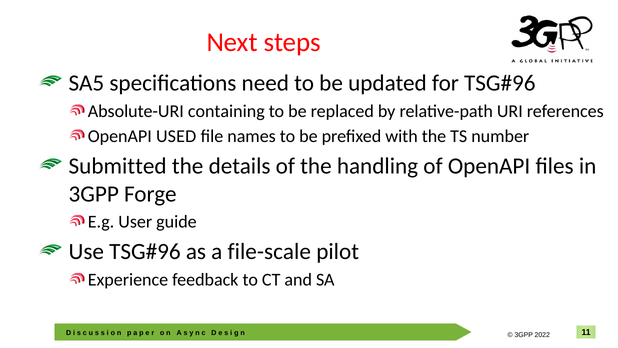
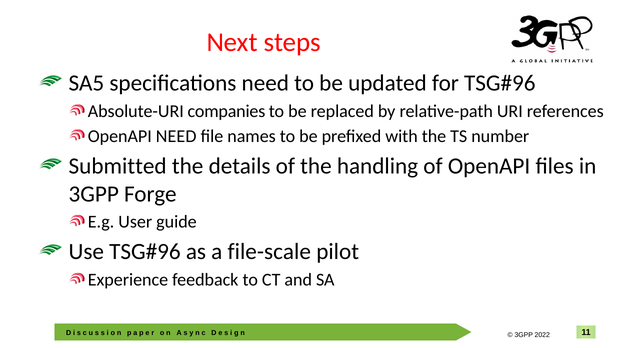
containing: containing -> companies
OpenAPI USED: USED -> NEED
